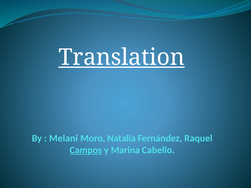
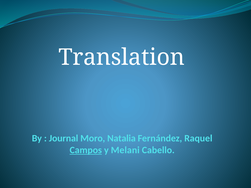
Translation underline: present -> none
Melani: Melani -> Journal
Marina: Marina -> Melani
